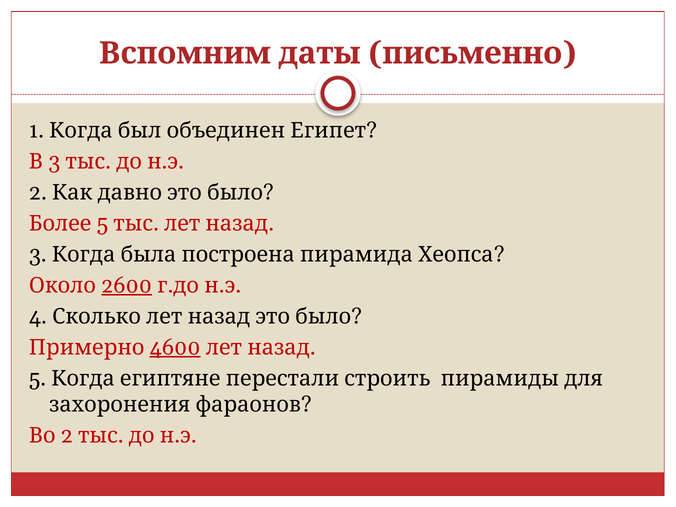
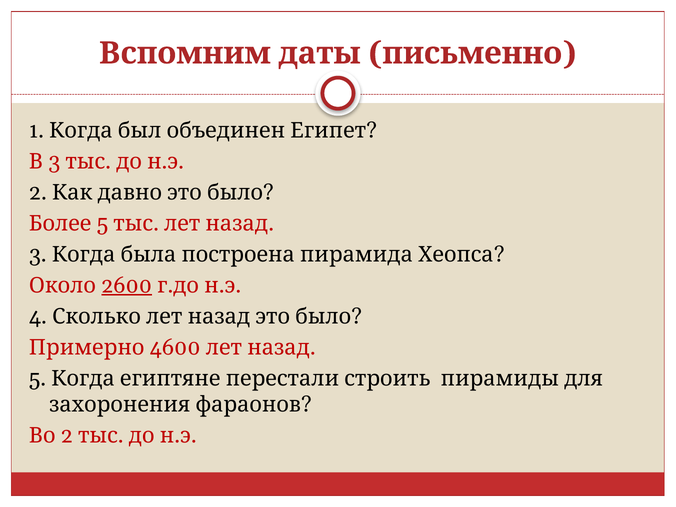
4600 underline: present -> none
